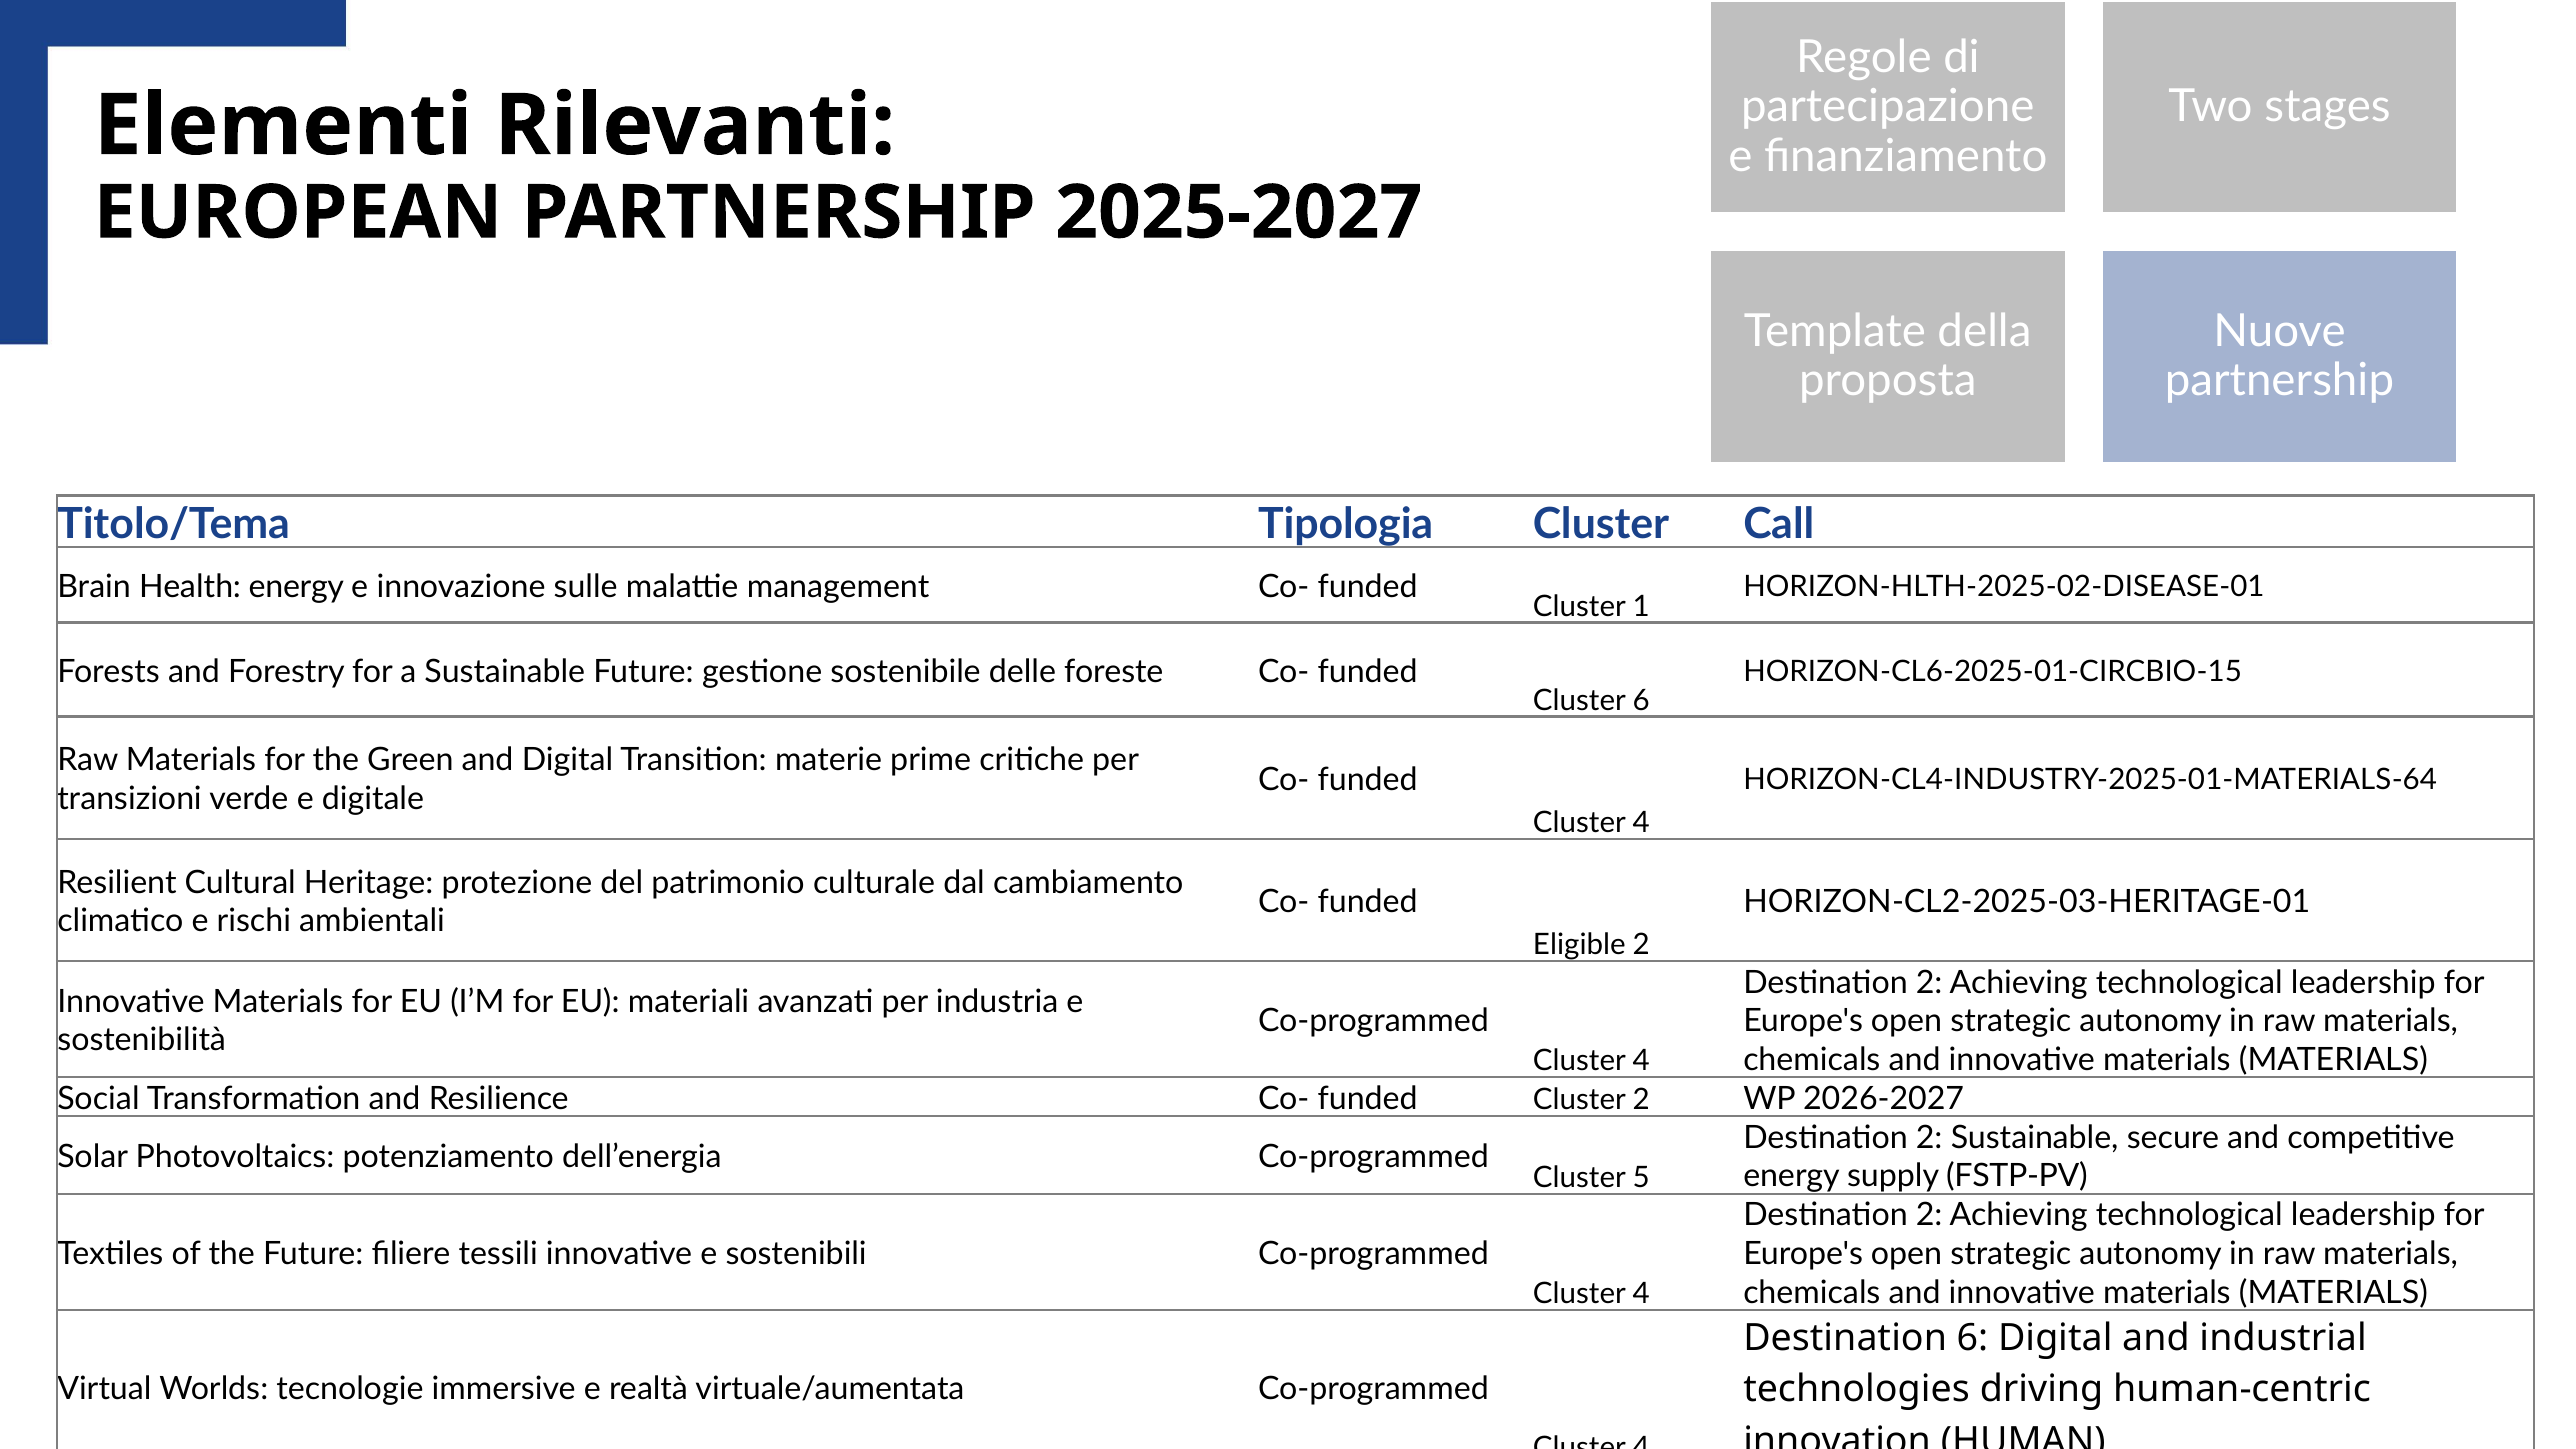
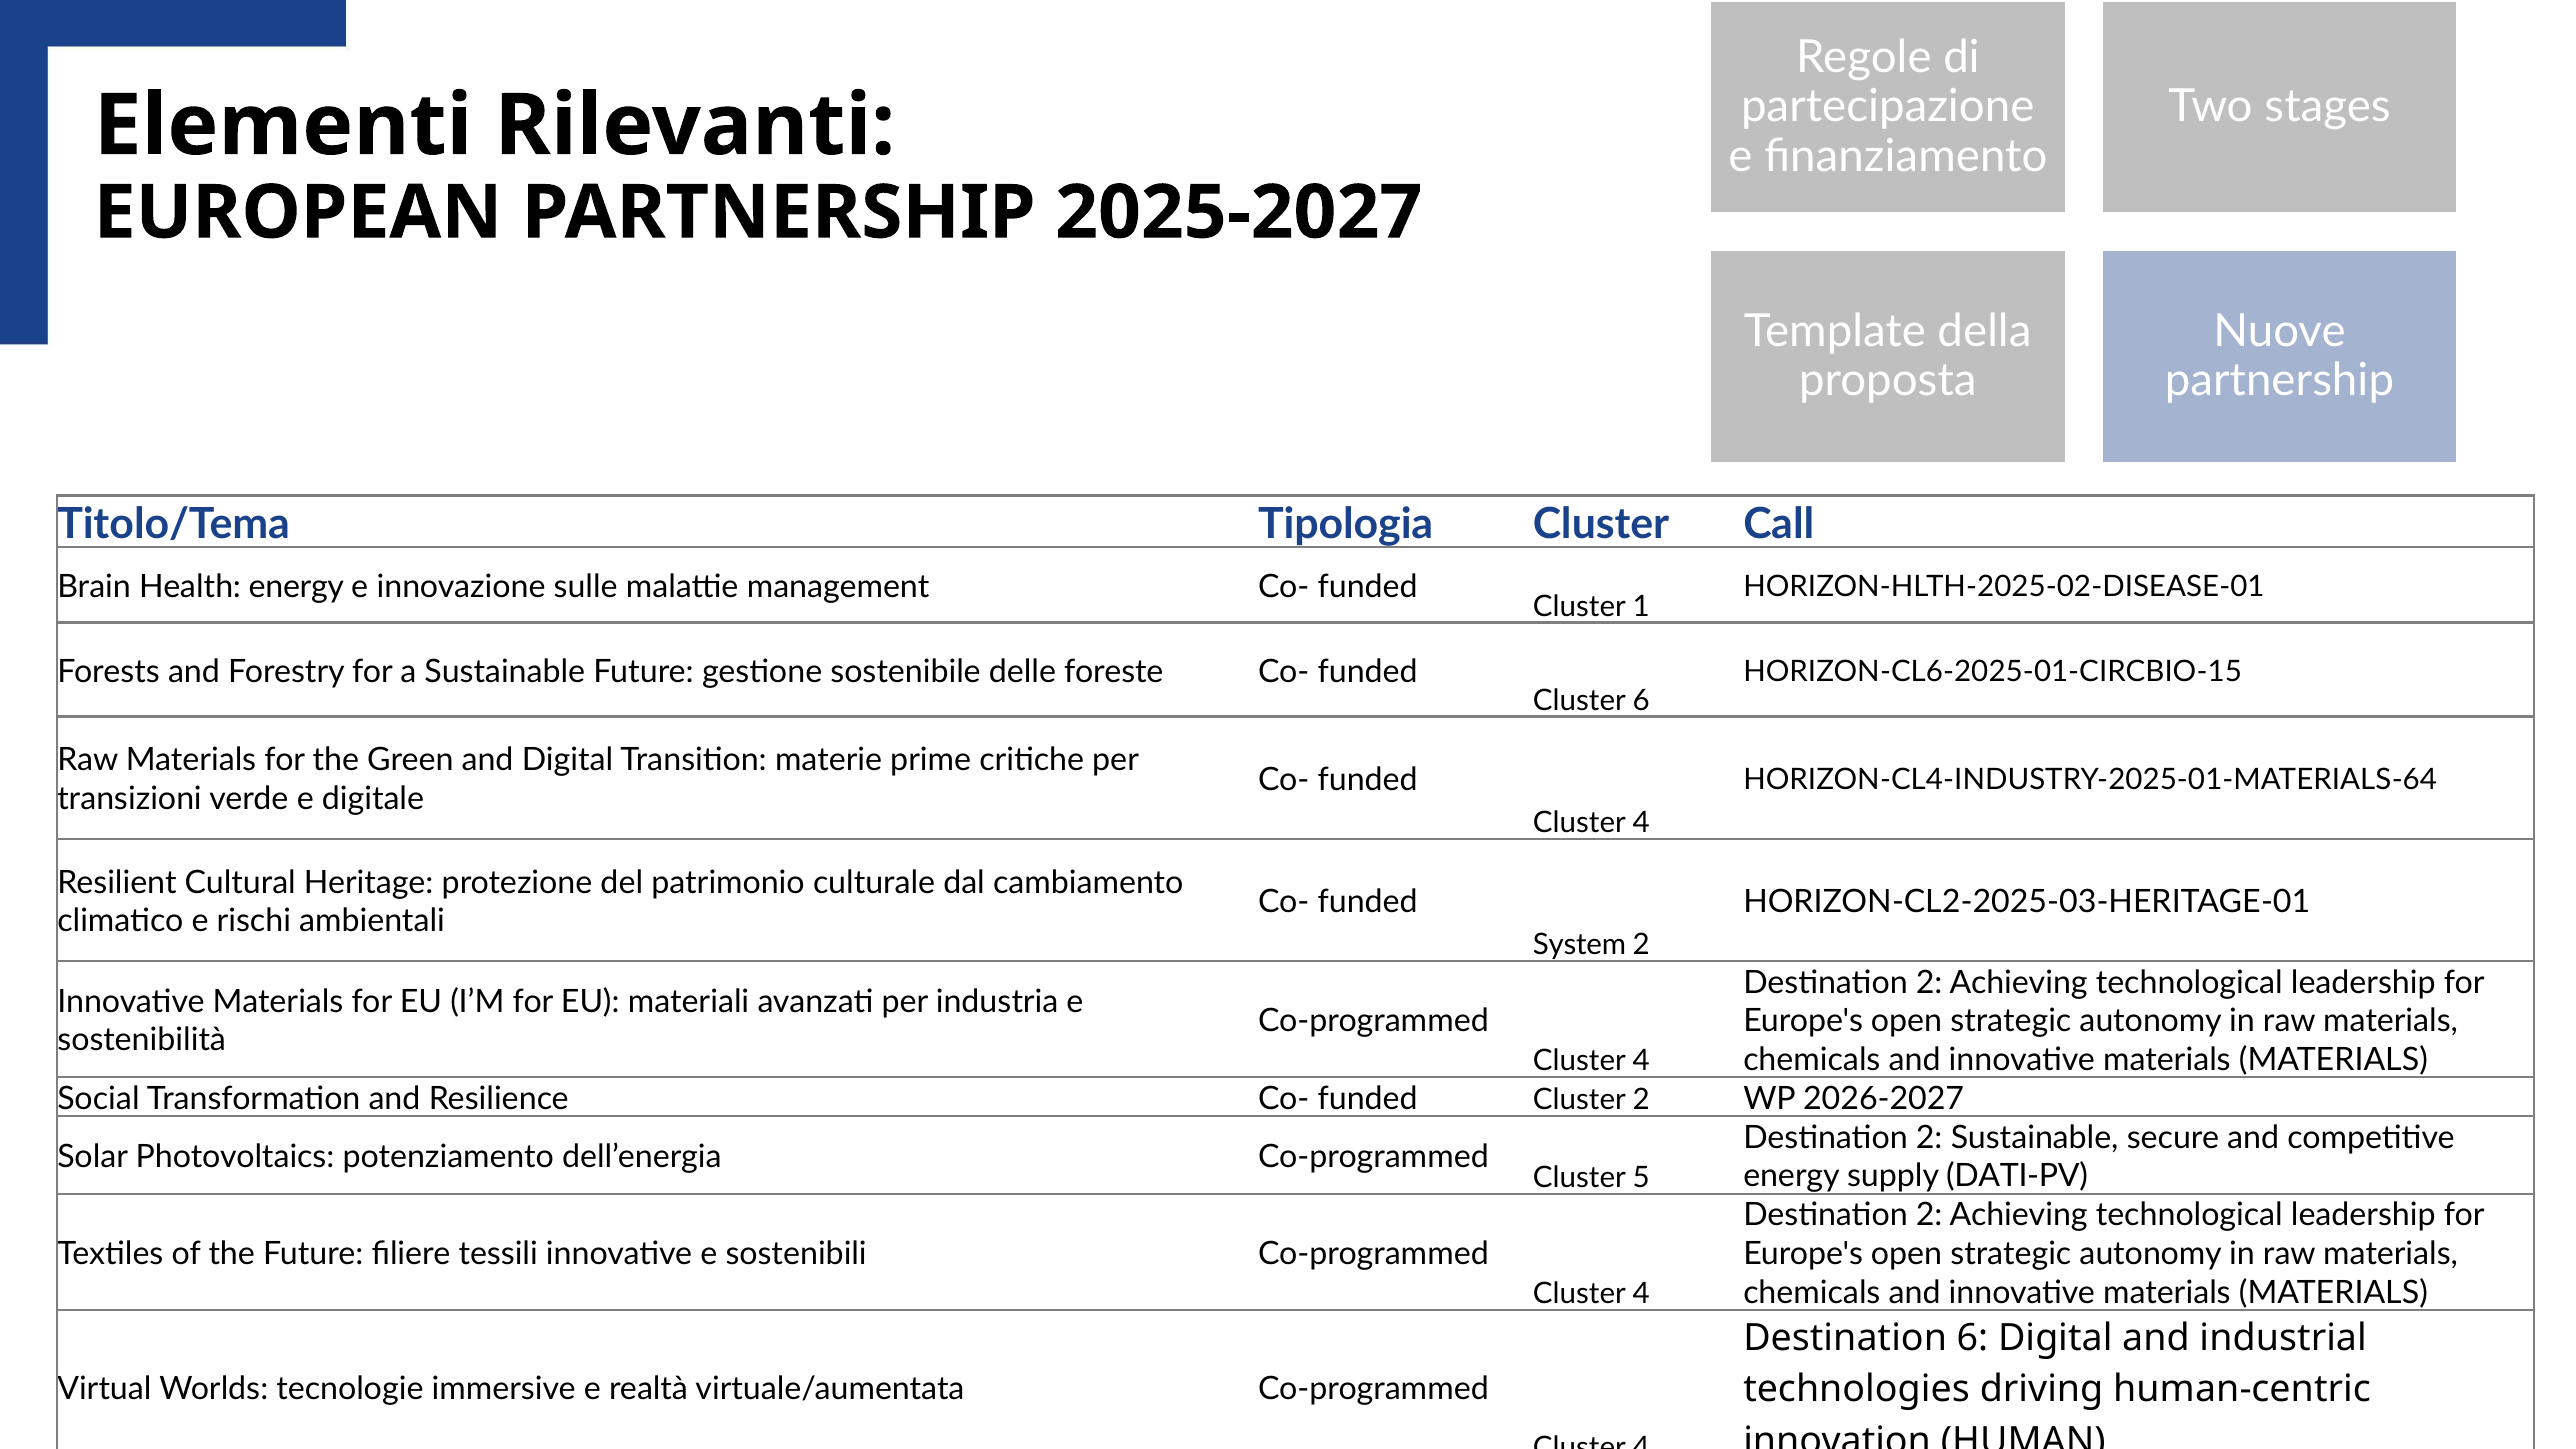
Eligible: Eligible -> System
FSTP-PV: FSTP-PV -> DATI-PV
